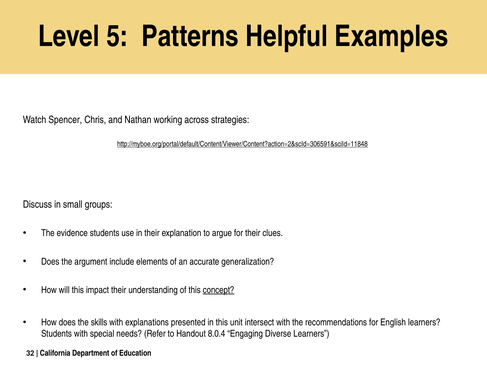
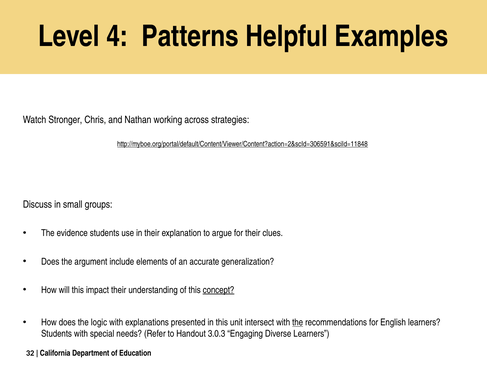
5: 5 -> 4
Spencer: Spencer -> Stronger
skills: skills -> logic
the at (298, 323) underline: none -> present
8.0.4: 8.0.4 -> 3.0.3
